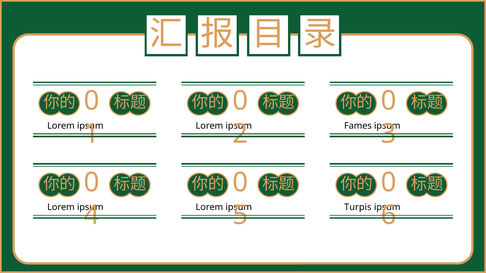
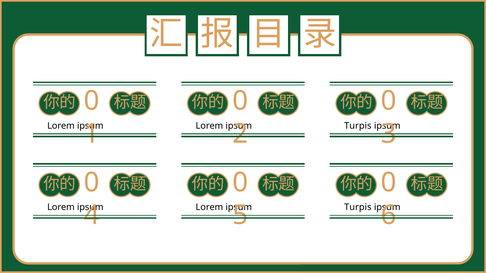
Fames at (358, 126): Fames -> Turpis
